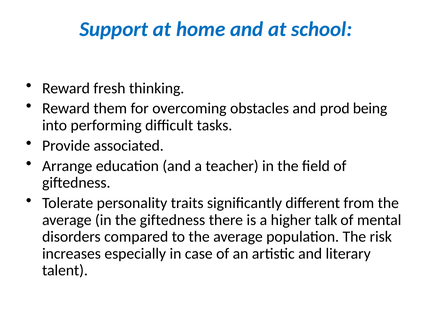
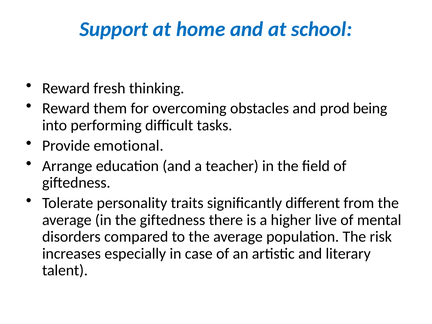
associated: associated -> emotional
talk: talk -> live
